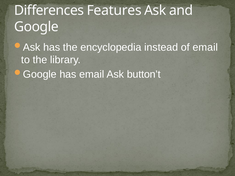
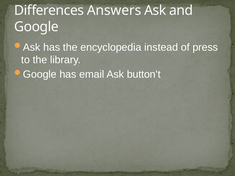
Features: Features -> Answers
of email: email -> press
